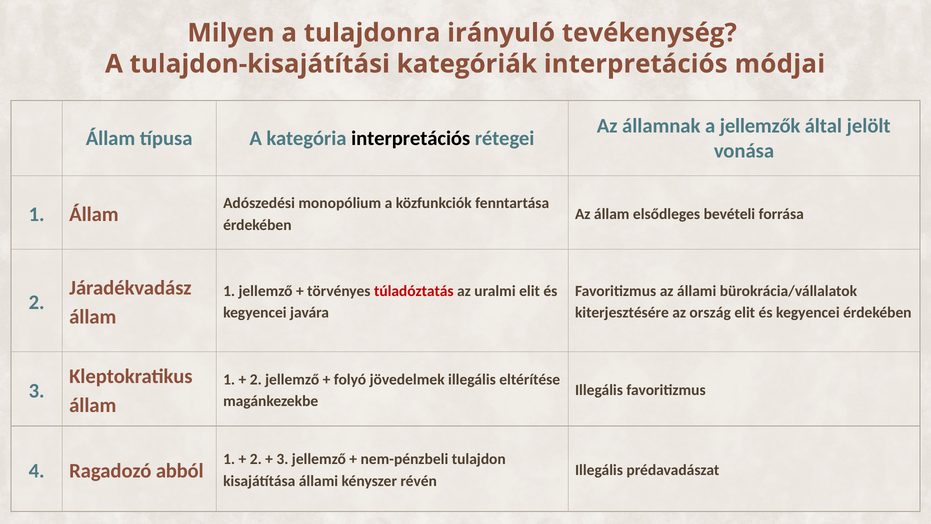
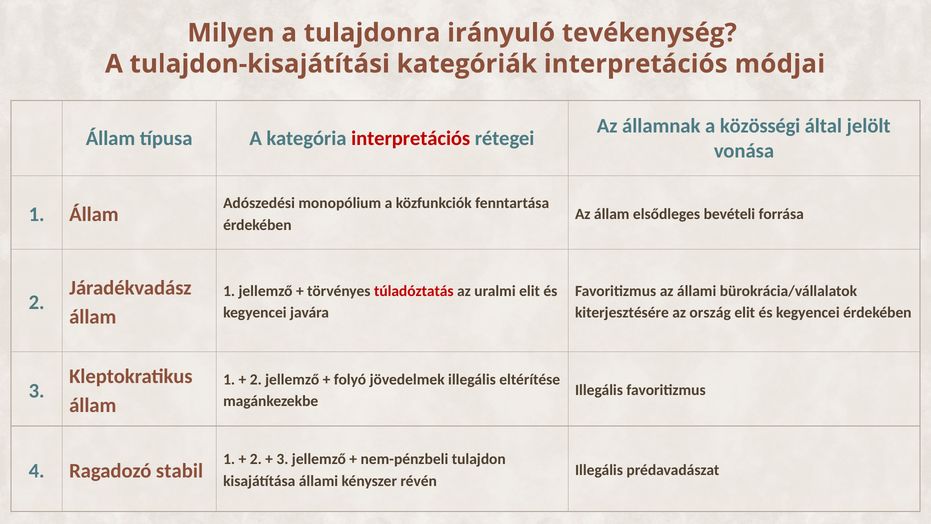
jellemzők: jellemzők -> közösségi
interpretációs at (411, 138) colour: black -> red
abból: abból -> stabil
